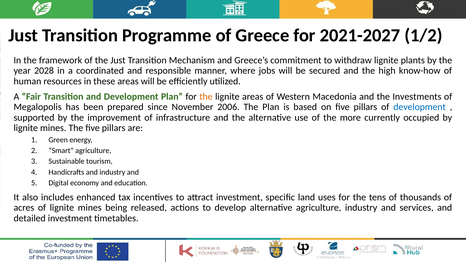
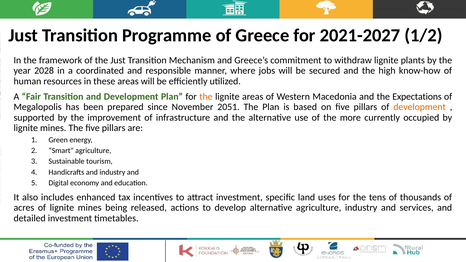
Investments: Investments -> Expectations
2006: 2006 -> 2051
development at (420, 107) colour: blue -> orange
